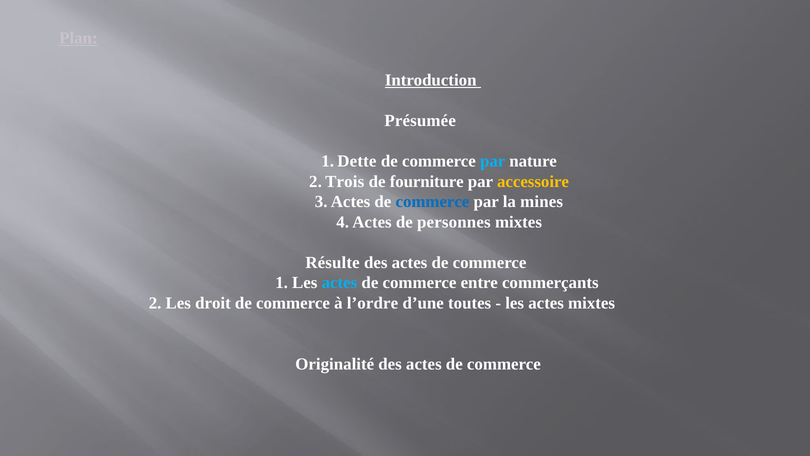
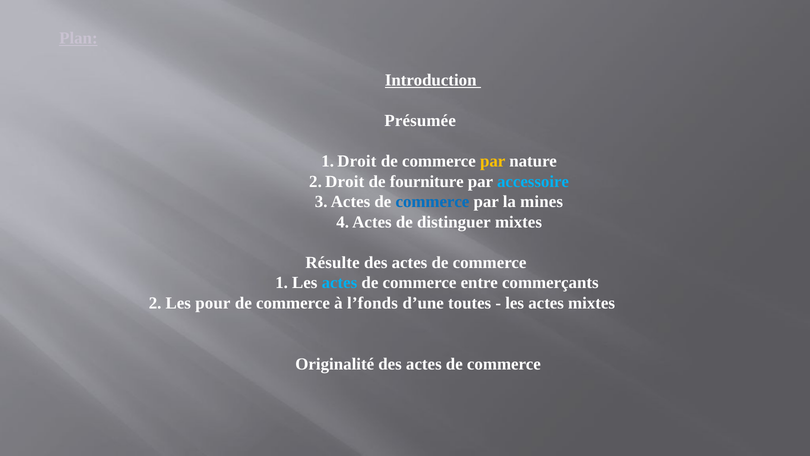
1 Dette: Dette -> Droit
par at (493, 161) colour: light blue -> yellow
2 Trois: Trois -> Droit
accessoire colour: yellow -> light blue
personnes: personnes -> distinguer
droit: droit -> pour
l’ordre: l’ordre -> l’fonds
